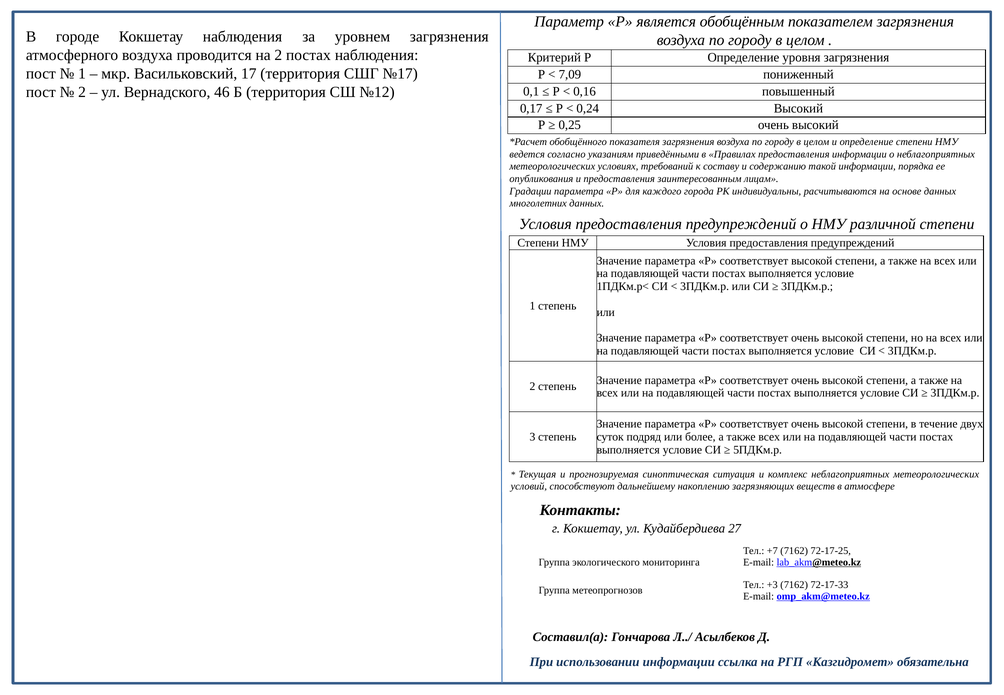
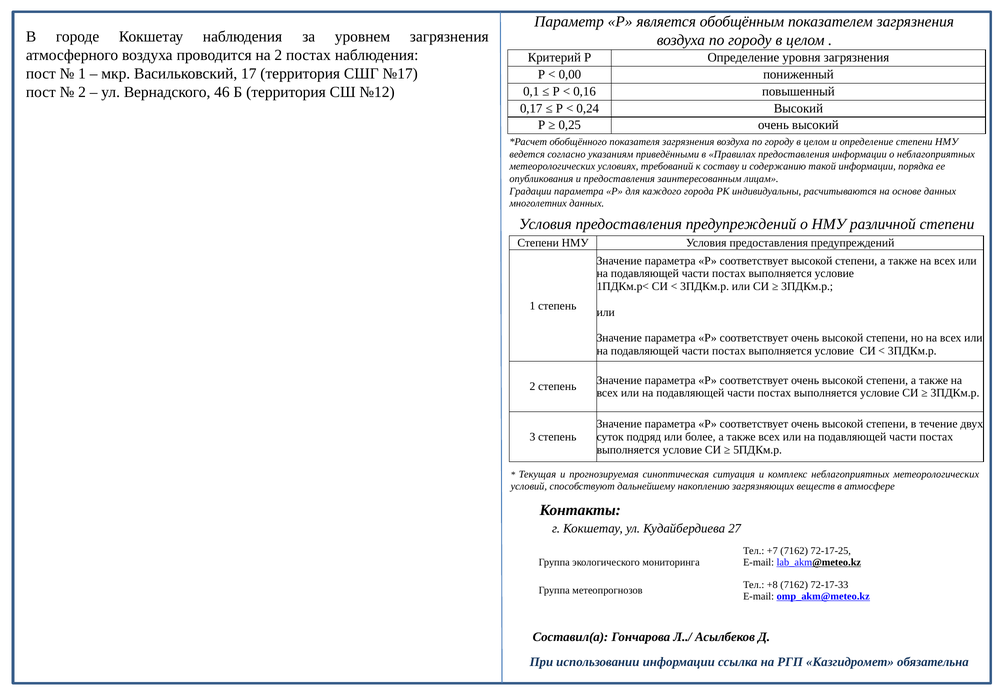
7,09: 7,09 -> 0,00
+3: +3 -> +8
